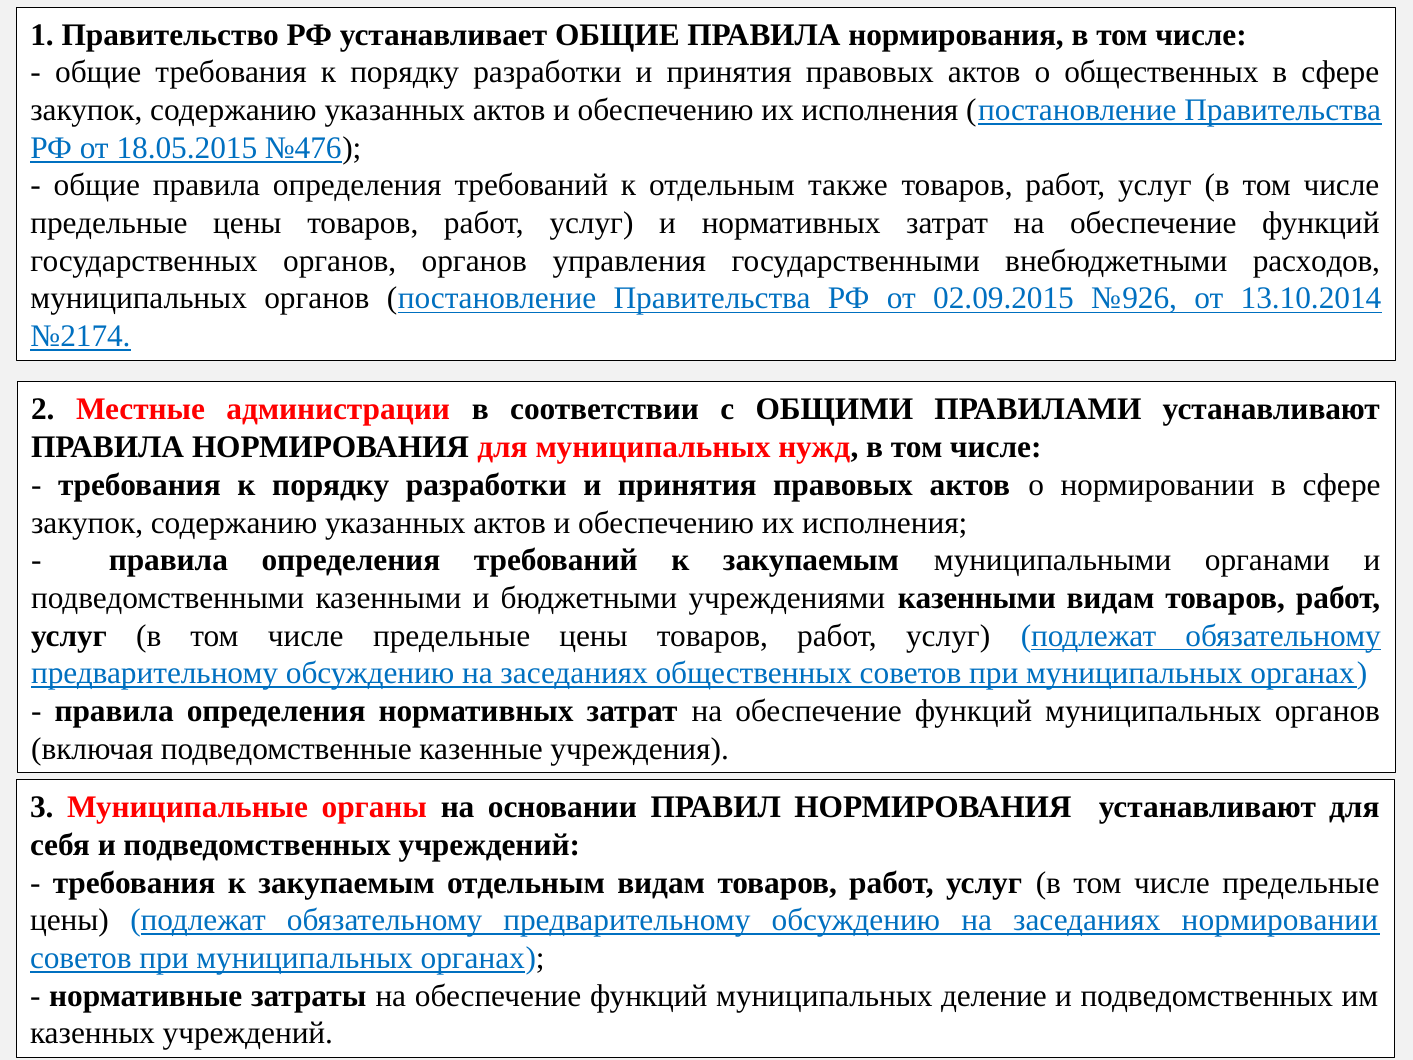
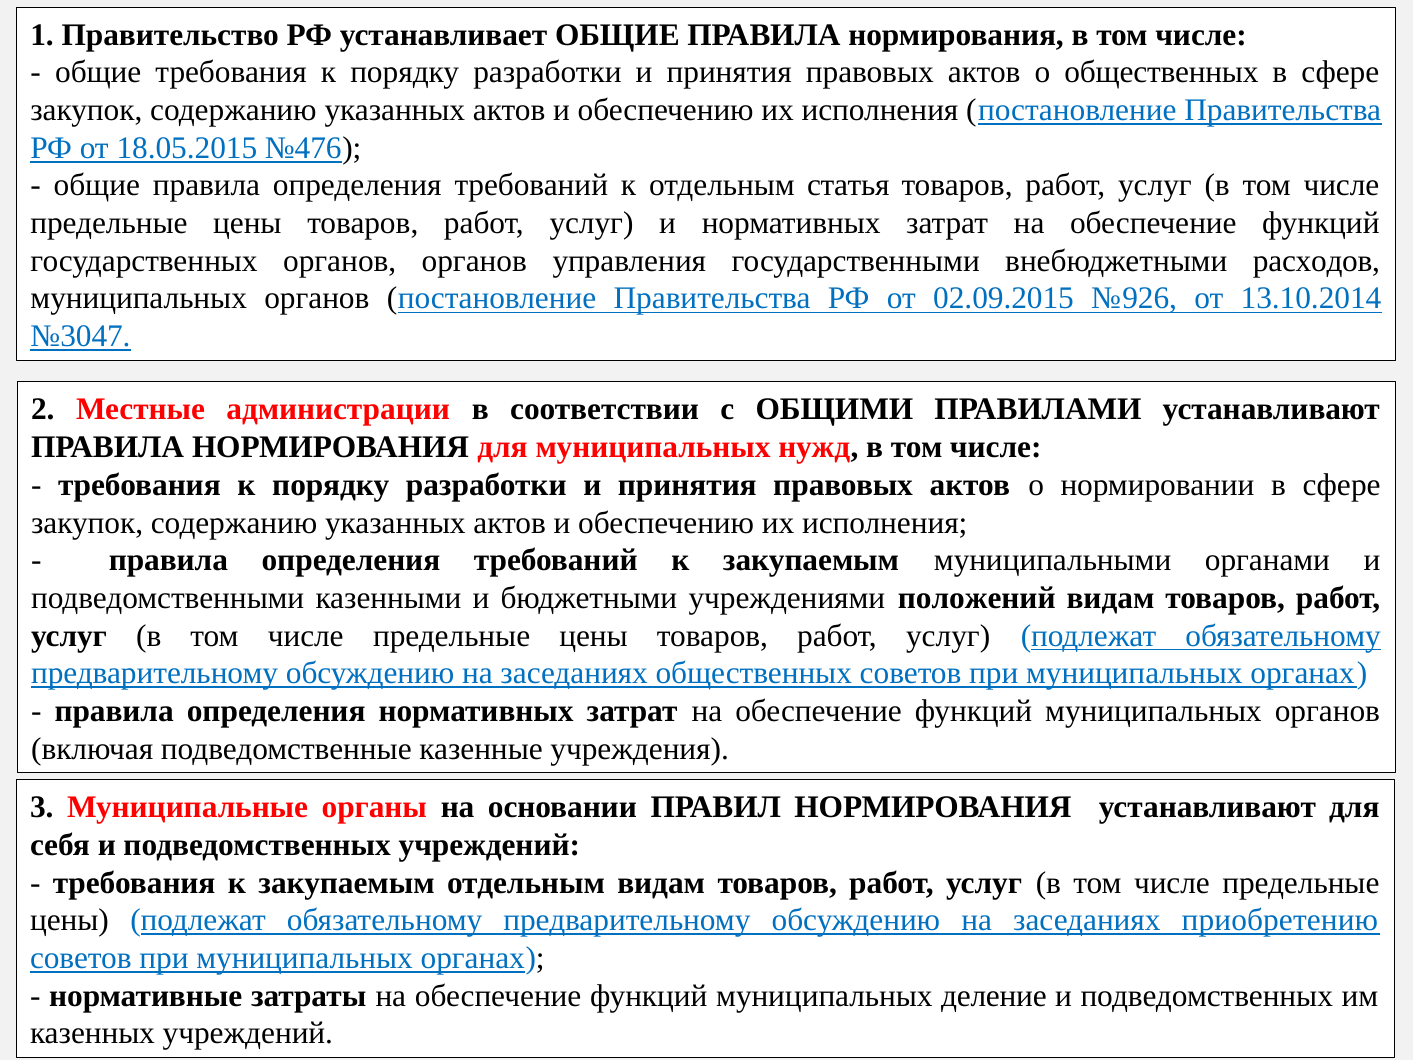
также: также -> статья
№2174: №2174 -> №3047
учреждениями казенными: казенными -> положений
заседаниях нормировании: нормировании -> приобретению
